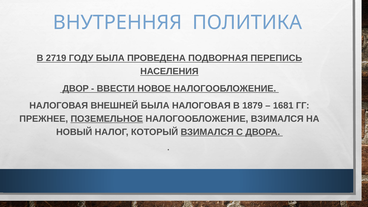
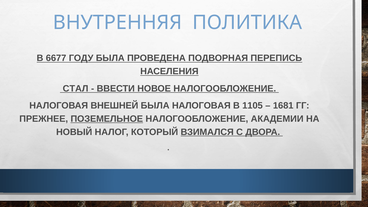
2719: 2719 -> 6677
ДВОР: ДВОР -> СТАЛ
1879: 1879 -> 1105
НАЛОГООБЛОЖЕНИЕ ВЗИМАЛСЯ: ВЗИМАЛСЯ -> АКАДЕМИИ
